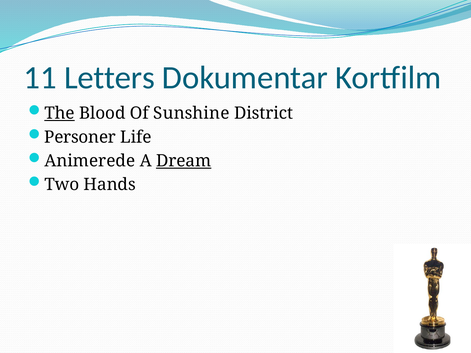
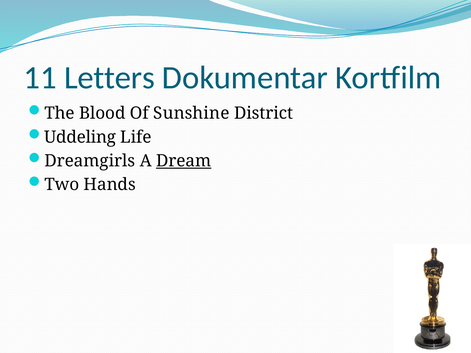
The underline: present -> none
Personer: Personer -> Uddeling
Animerede: Animerede -> Dreamgirls
